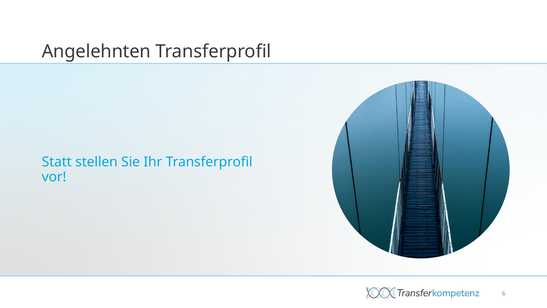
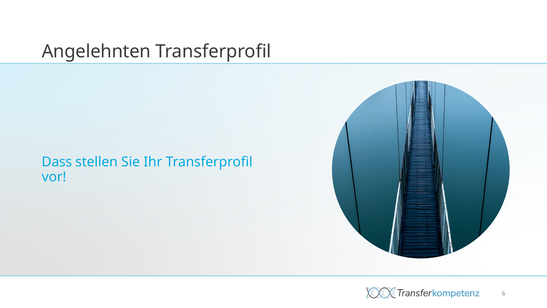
Statt: Statt -> Dass
